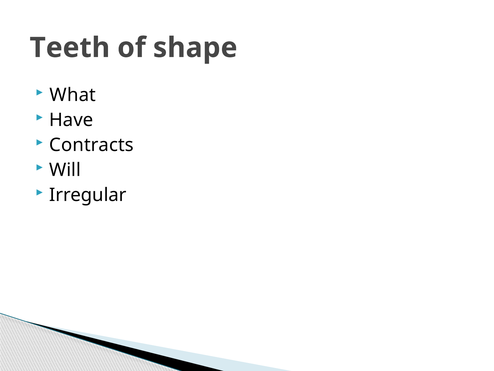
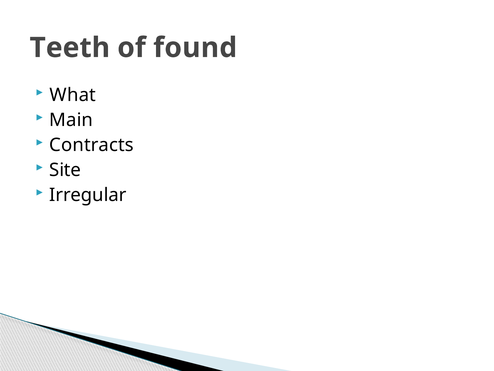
shape: shape -> found
Have: Have -> Main
Will: Will -> Site
